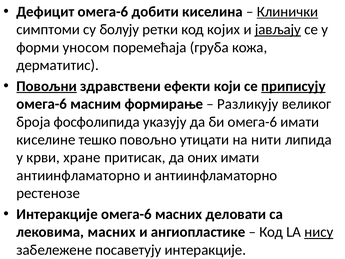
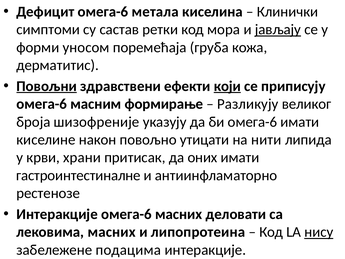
добити: добити -> метала
Клинички underline: present -> none
болују: болују -> састав
којих: којих -> мора
који underline: none -> present
приписују underline: present -> none
фосфолипида: фосфолипида -> шизофреније
тешко: тешко -> након
хране: хране -> храни
антиинфламаторно at (78, 175): антиинфламаторно -> гастроинтестиналне
ангиопластике: ангиопластике -> липопротеина
посаветују: посаветују -> подацима
